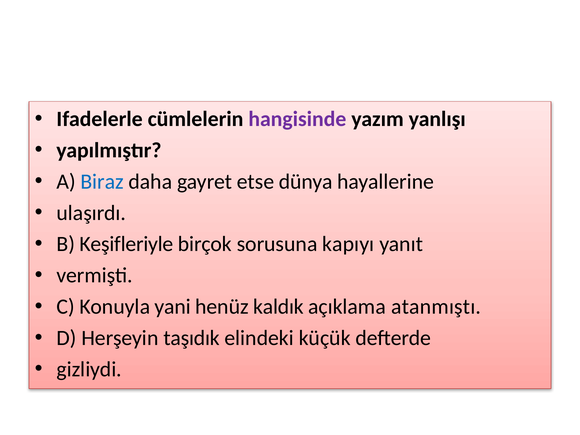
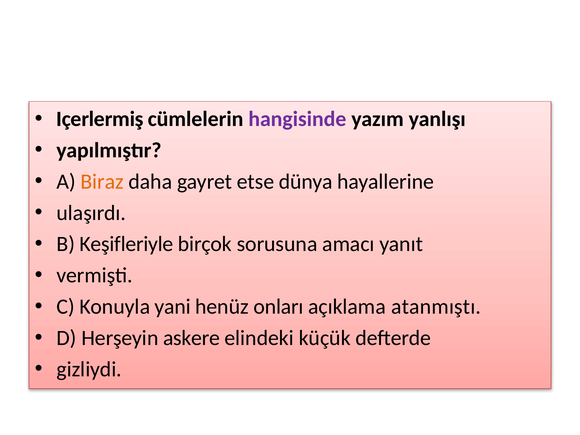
Ifadelerle: Ifadelerle -> Içerlermiş
Biraz colour: blue -> orange
kapıyı: kapıyı -> amacı
kaldık: kaldık -> onları
taşıdık: taşıdık -> askere
